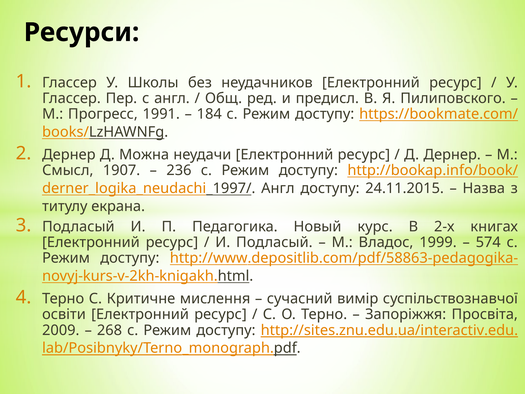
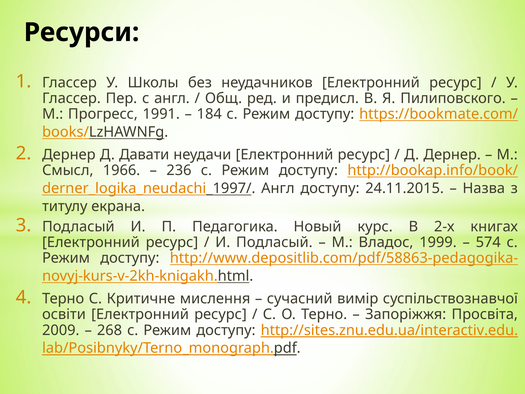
Можна: Можна -> Давати
1907: 1907 -> 1966
